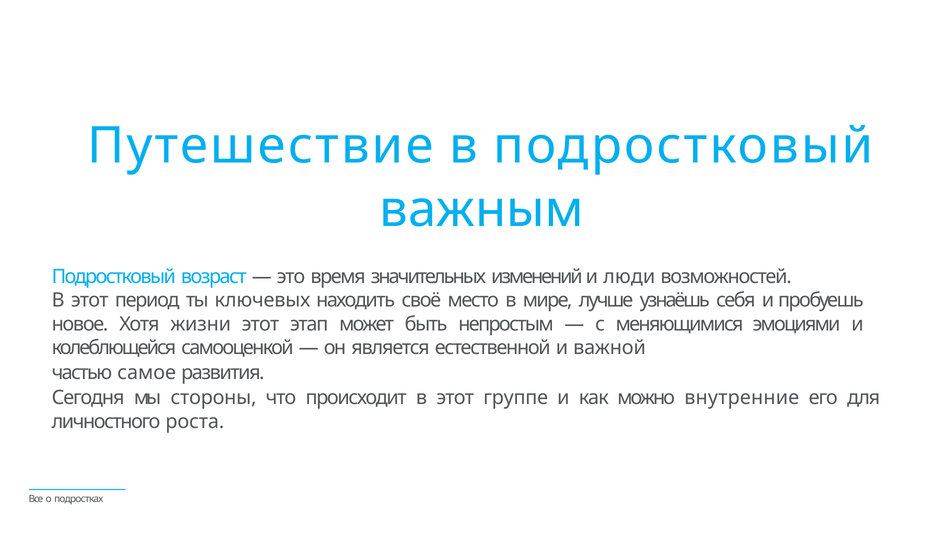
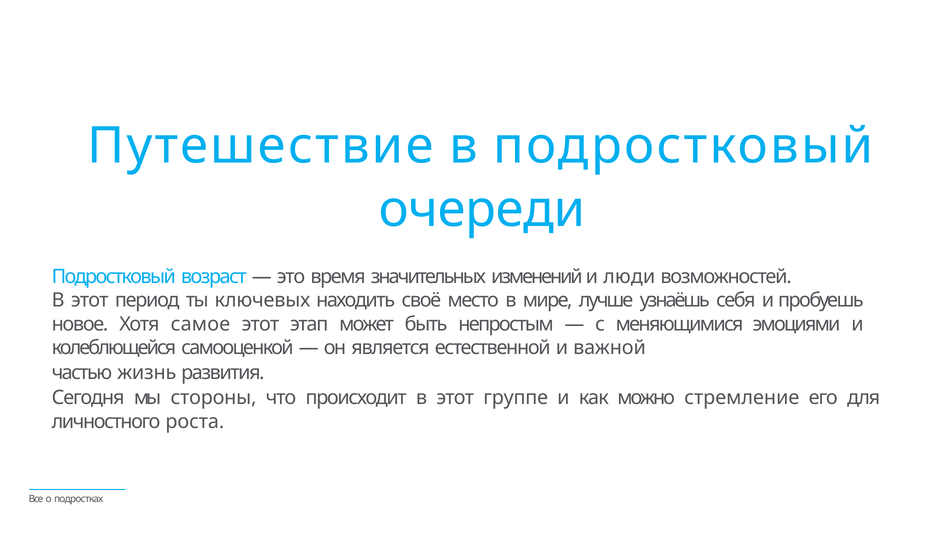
важным: важным -> очереди
жизни: жизни -> самое
самое: самое -> жизнь
внутренние: внутренние -> стремление
